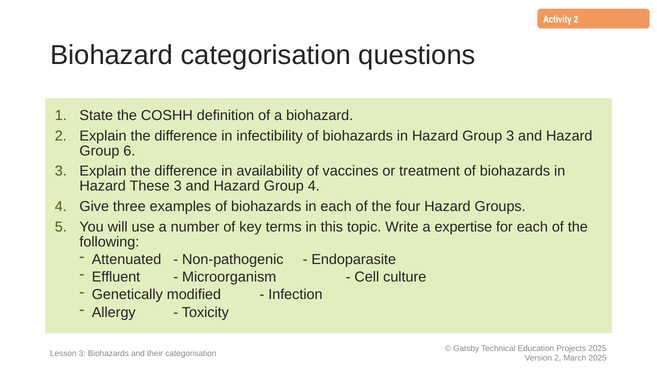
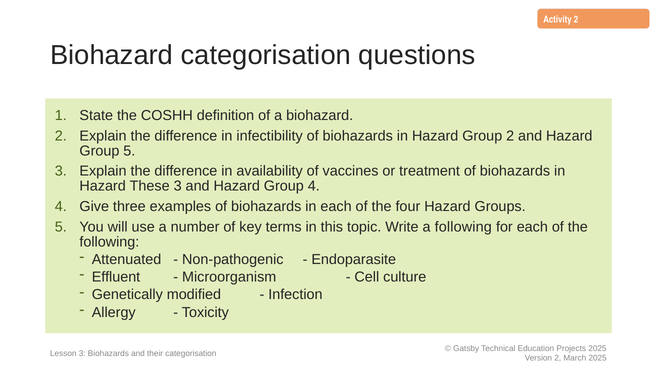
Group 3: 3 -> 2
Group 6: 6 -> 5
a expertise: expertise -> following
